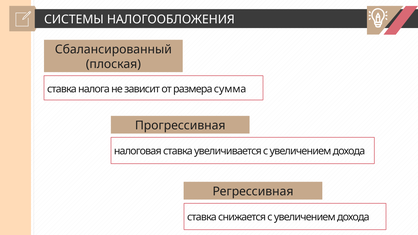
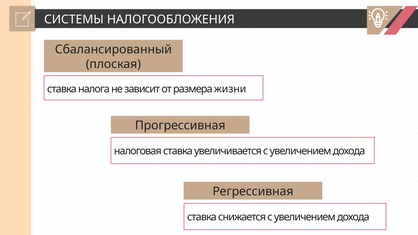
сумма: сумма -> жизни
